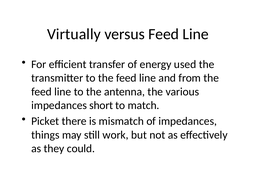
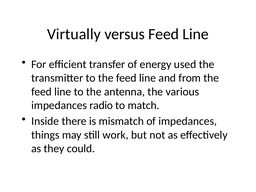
short: short -> radio
Picket: Picket -> Inside
